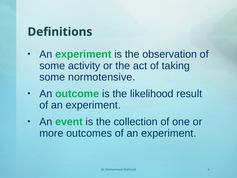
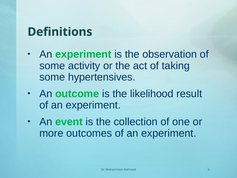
normotensive: normotensive -> hypertensives
